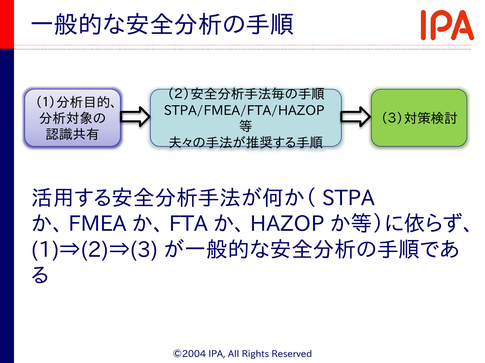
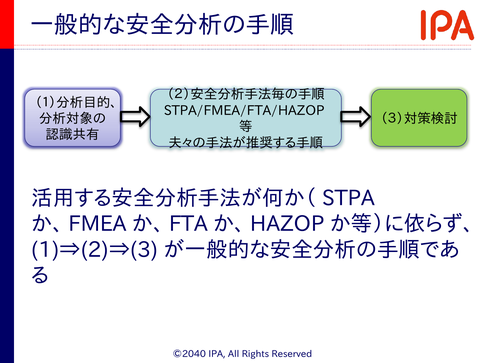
©2004: ©2004 -> ©2040
